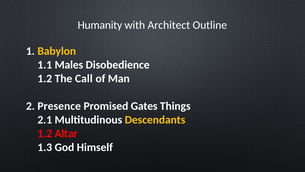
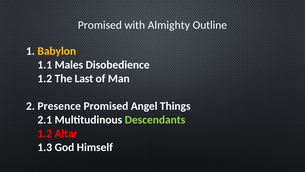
Humanity at (100, 25): Humanity -> Promised
Architect: Architect -> Almighty
Call: Call -> Last
Gates: Gates -> Angel
Descendants colour: yellow -> light green
